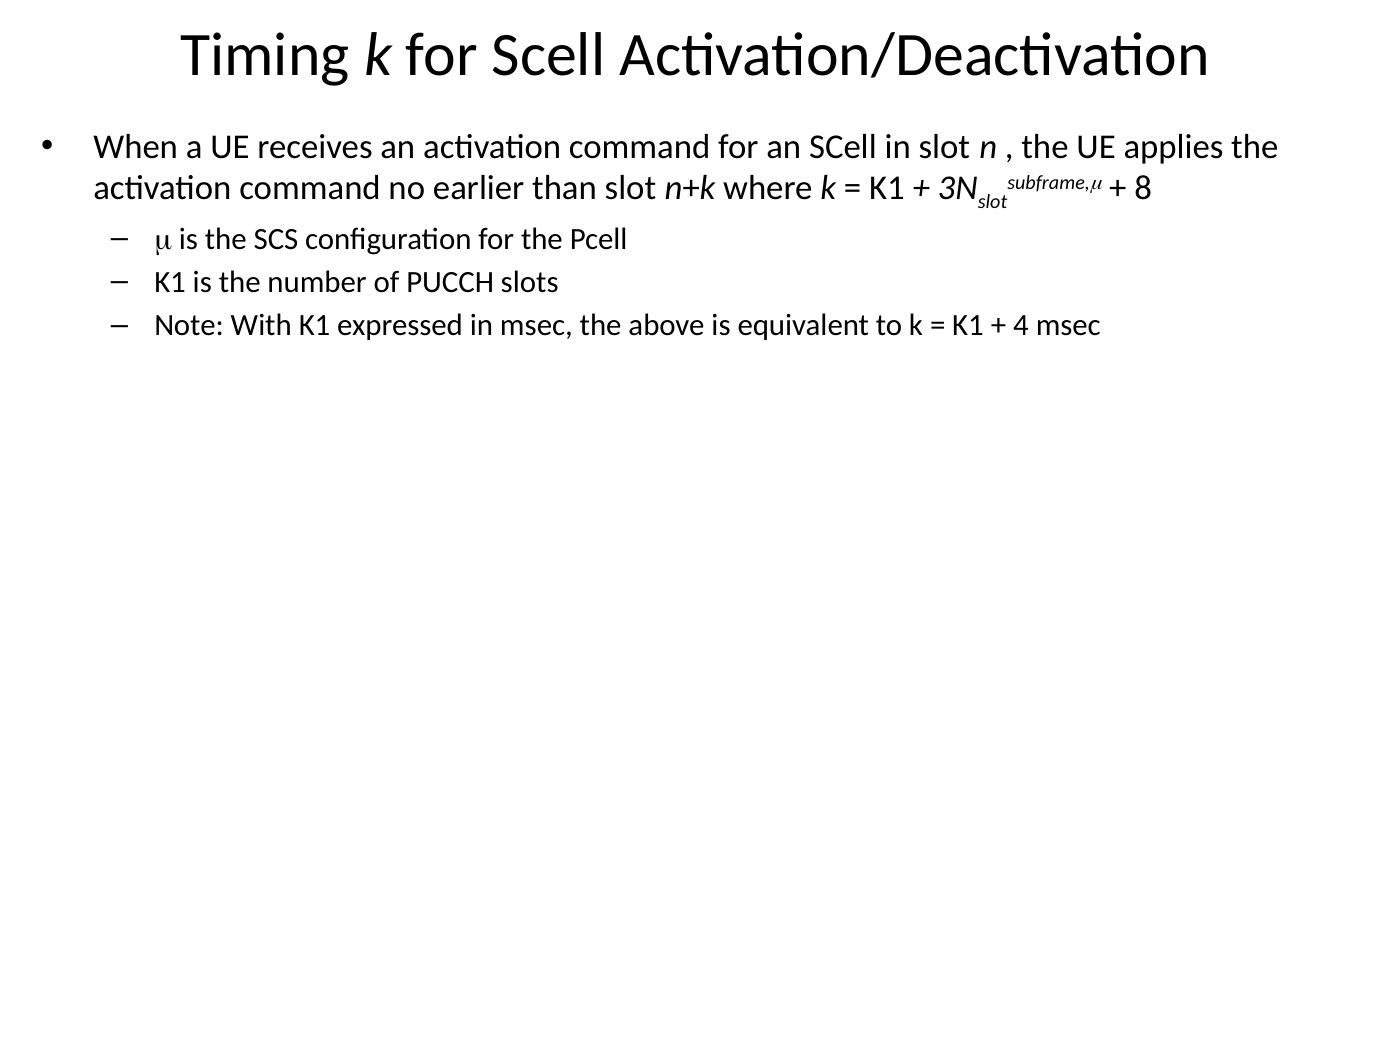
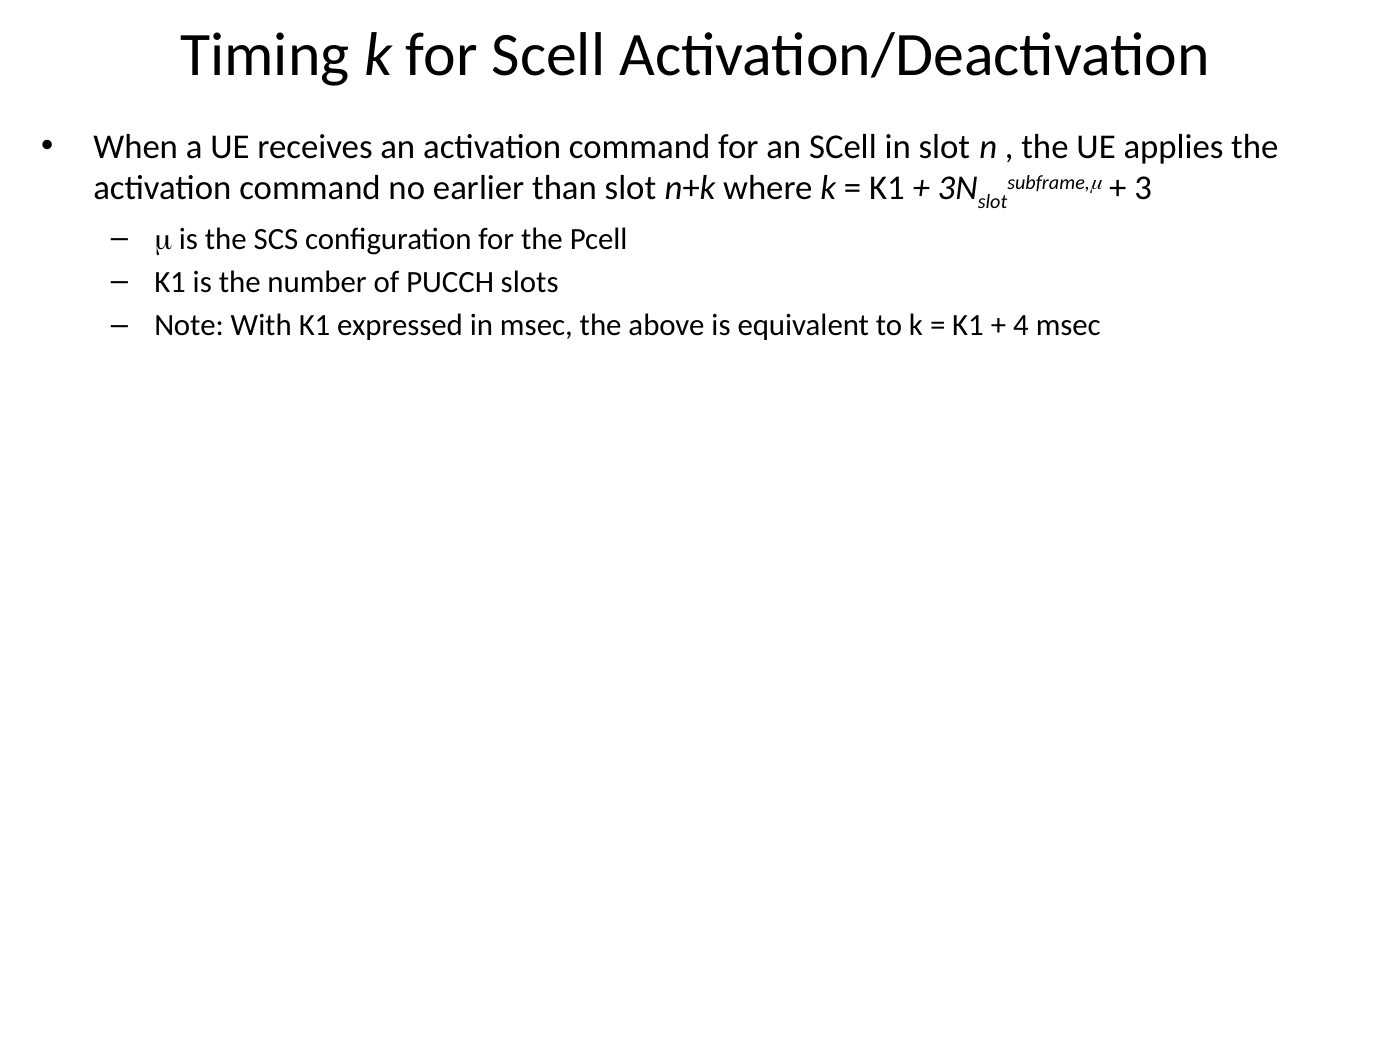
8: 8 -> 3
